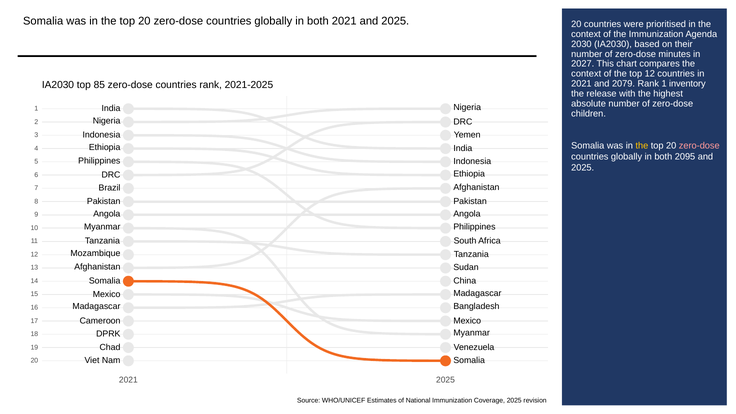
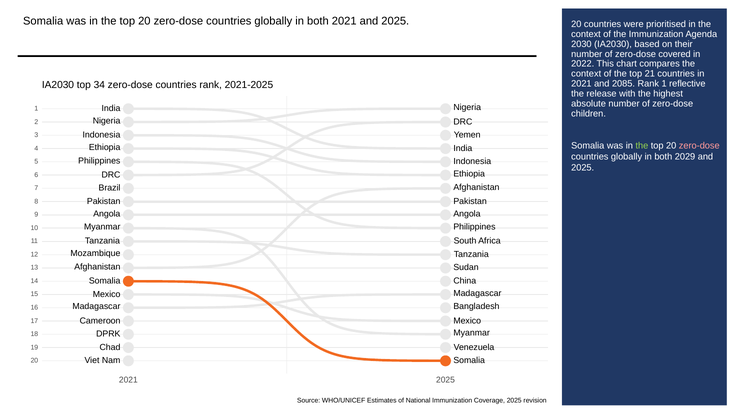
minutes: minutes -> covered
2027: 2027 -> 2022
top 12: 12 -> 21
2079: 2079 -> 2085
inventory: inventory -> reflective
85: 85 -> 34
the at (642, 146) colour: yellow -> light green
2095: 2095 -> 2029
